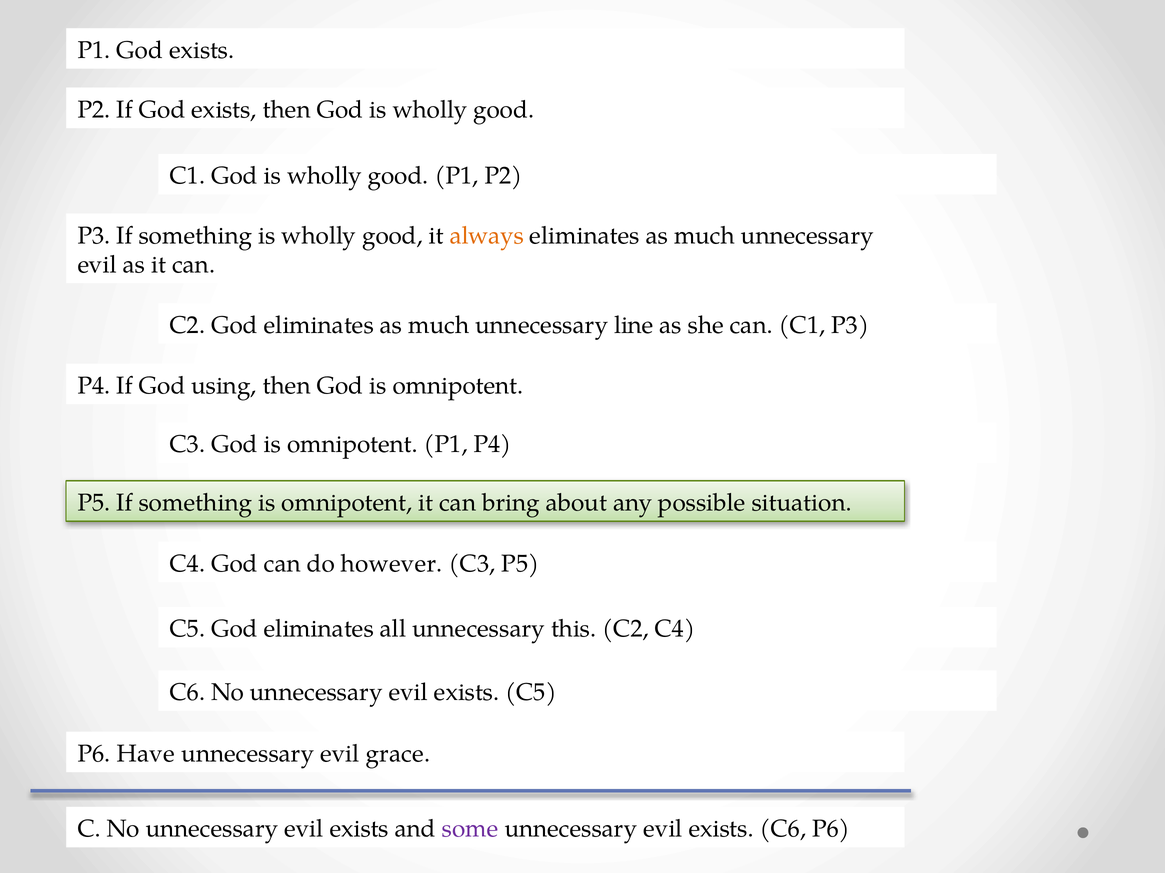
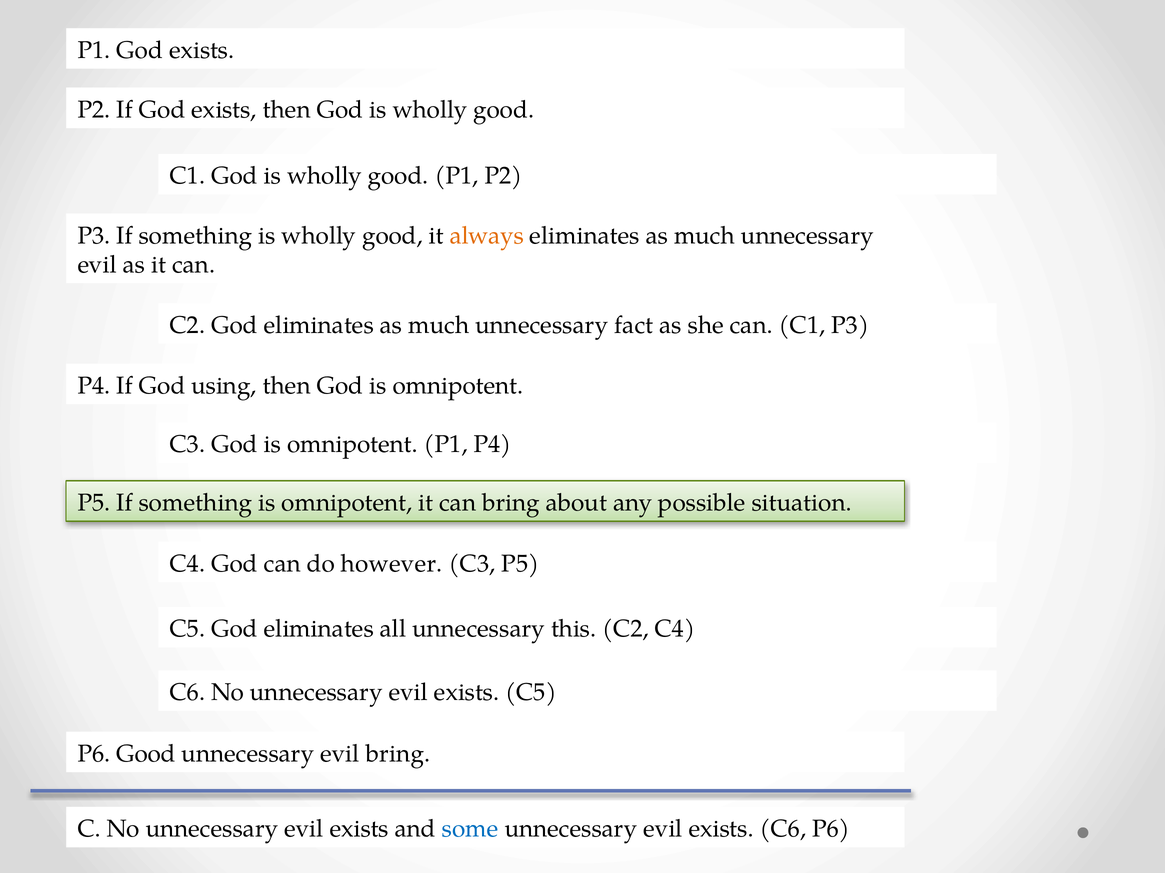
line: line -> fact
P6 Have: Have -> Good
evil grace: grace -> bring
some colour: purple -> blue
